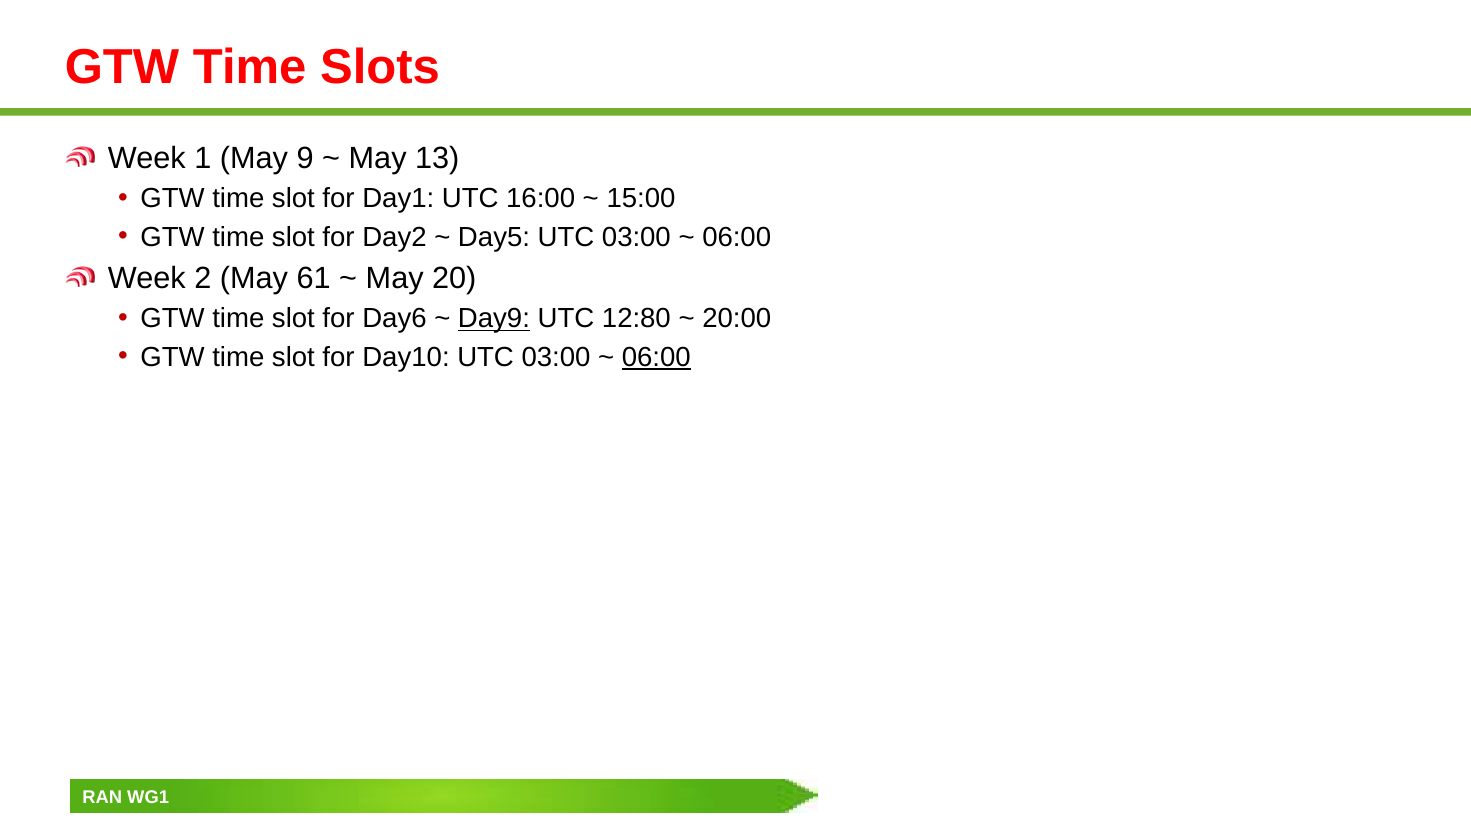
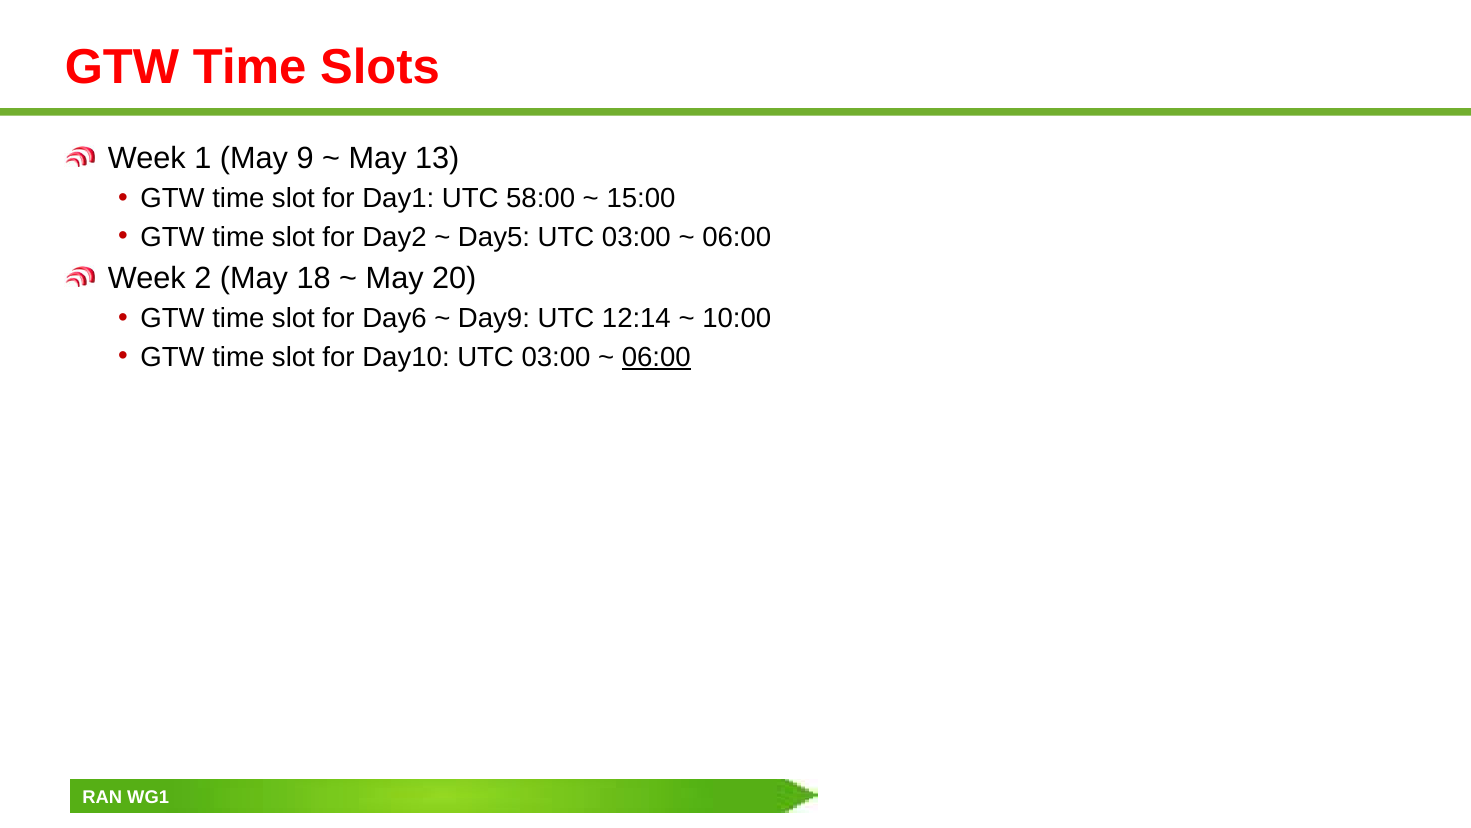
16:00: 16:00 -> 58:00
61: 61 -> 18
Day9 underline: present -> none
12:80: 12:80 -> 12:14
20:00: 20:00 -> 10:00
